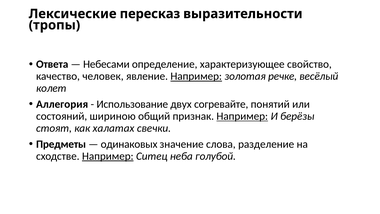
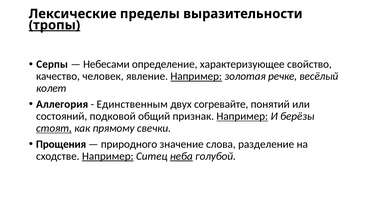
пересказ: пересказ -> пределы
тропы underline: none -> present
Ответа: Ответа -> Серпы
Использование: Использование -> Единственным
шириною: шириною -> подковой
стоят underline: none -> present
халатах: халатах -> прямому
Предметы: Предметы -> Прощения
одинаковых: одинаковых -> природного
неба underline: none -> present
